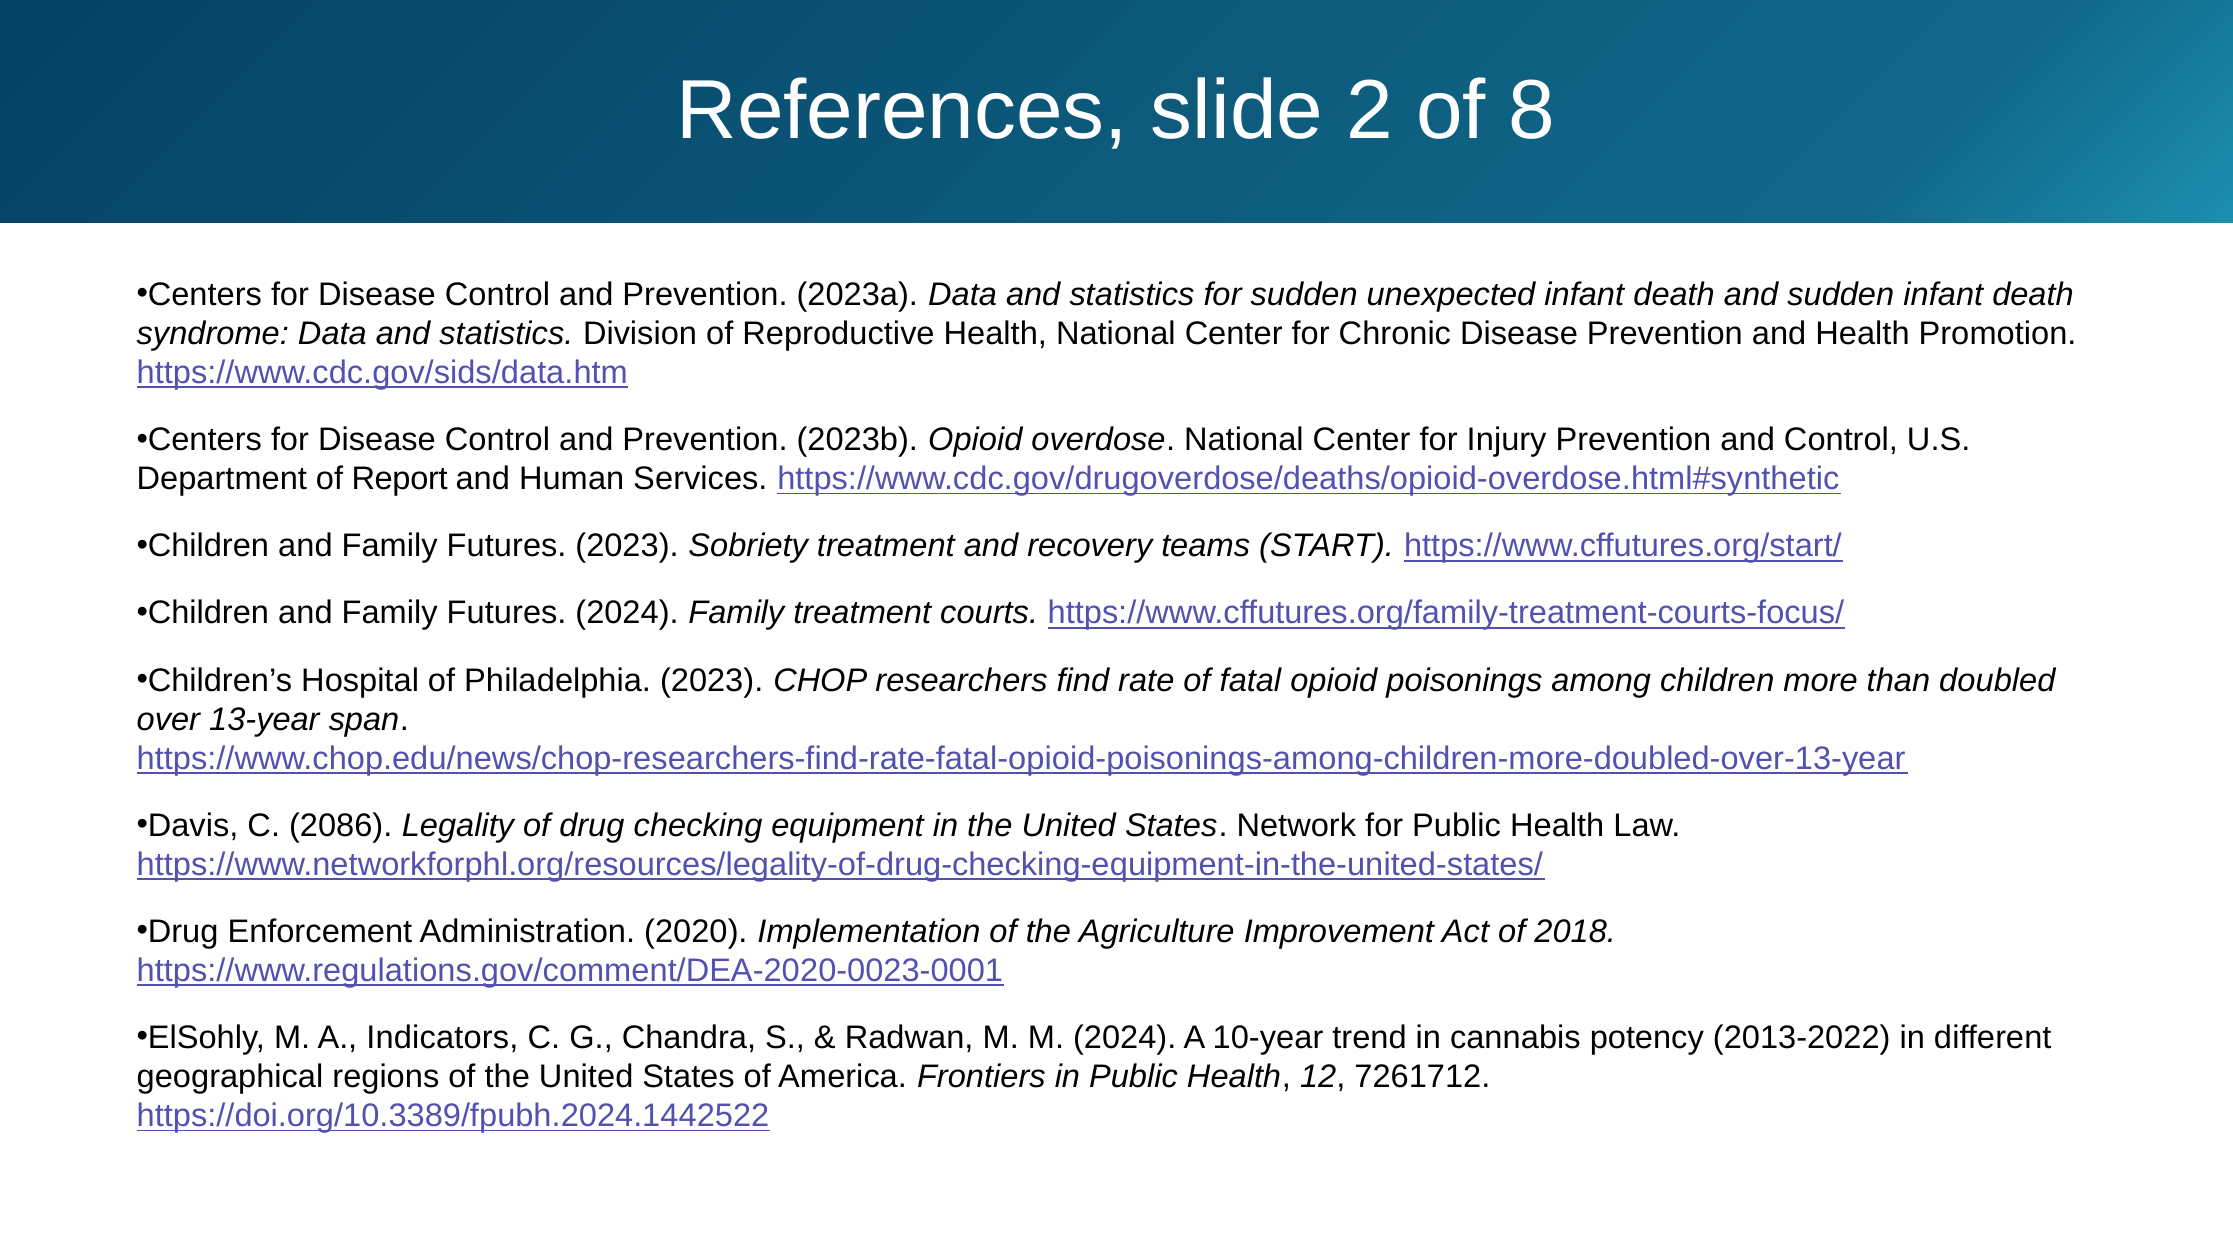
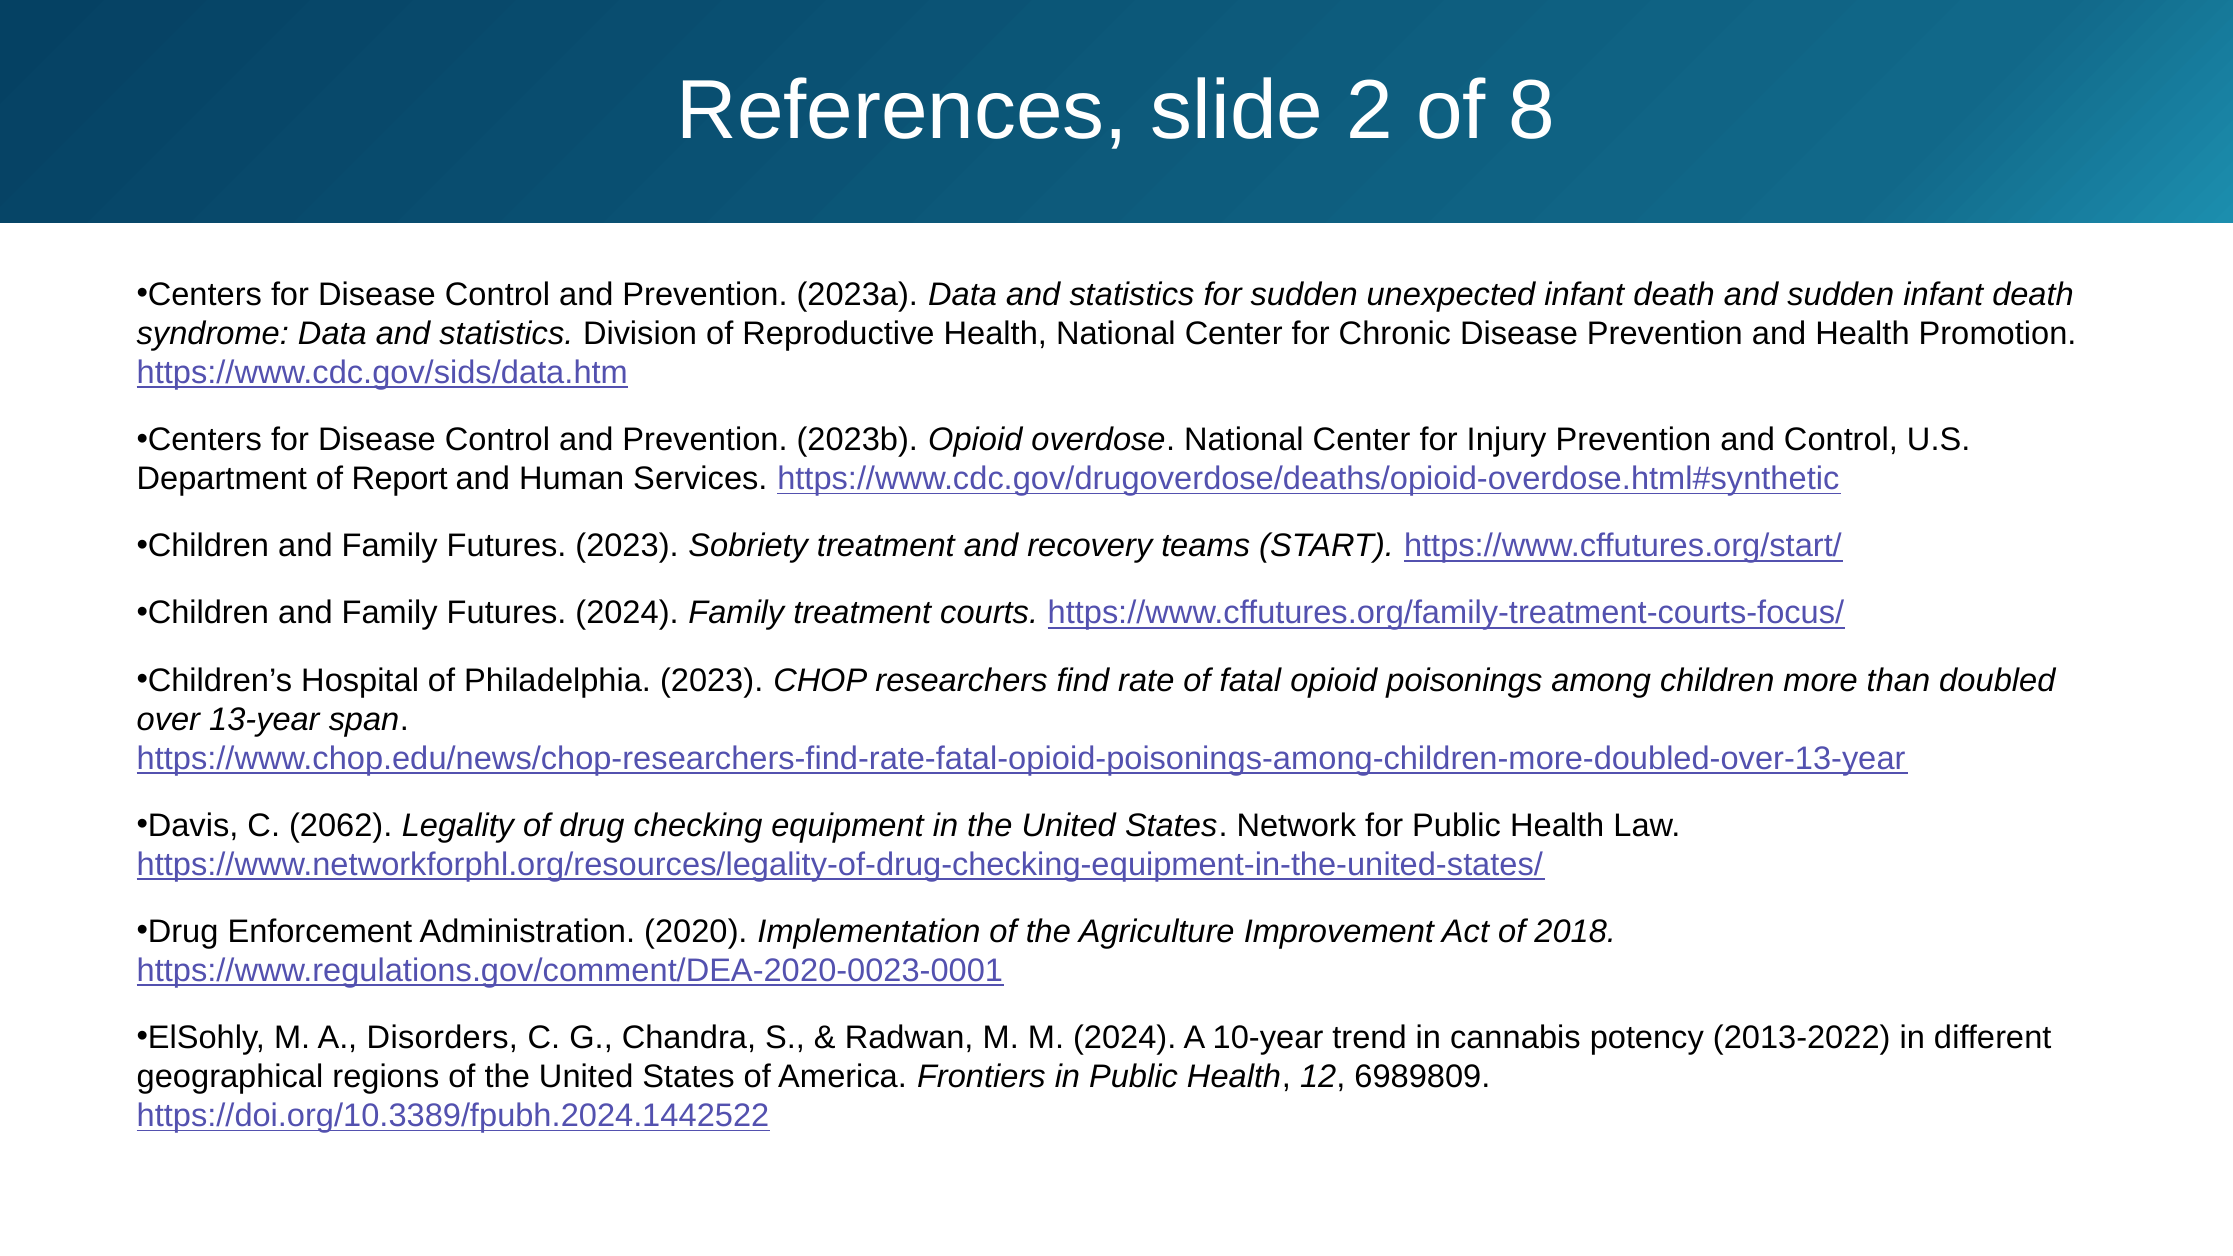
2086: 2086 -> 2062
Indicators: Indicators -> Disorders
7261712: 7261712 -> 6989809
